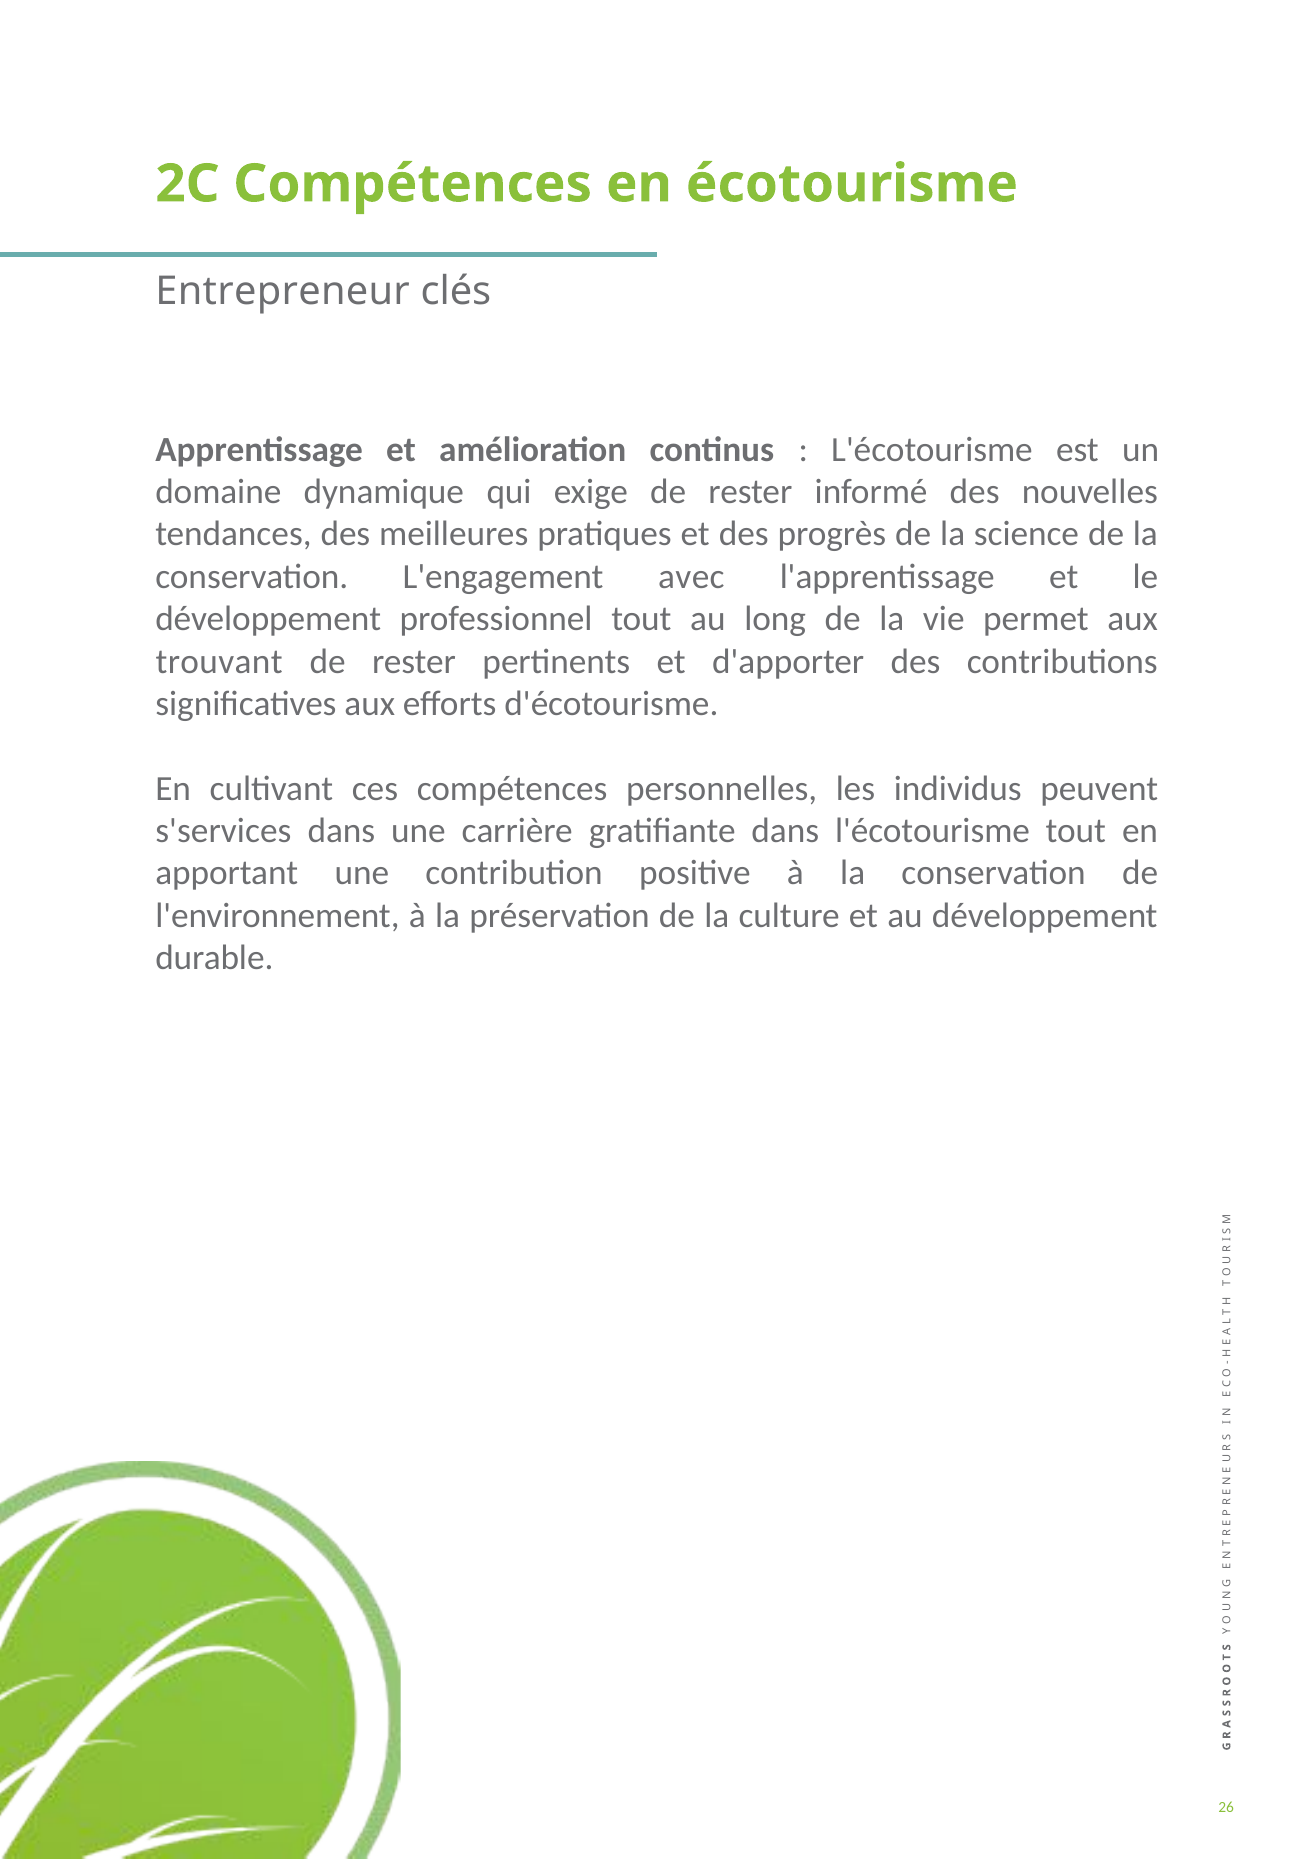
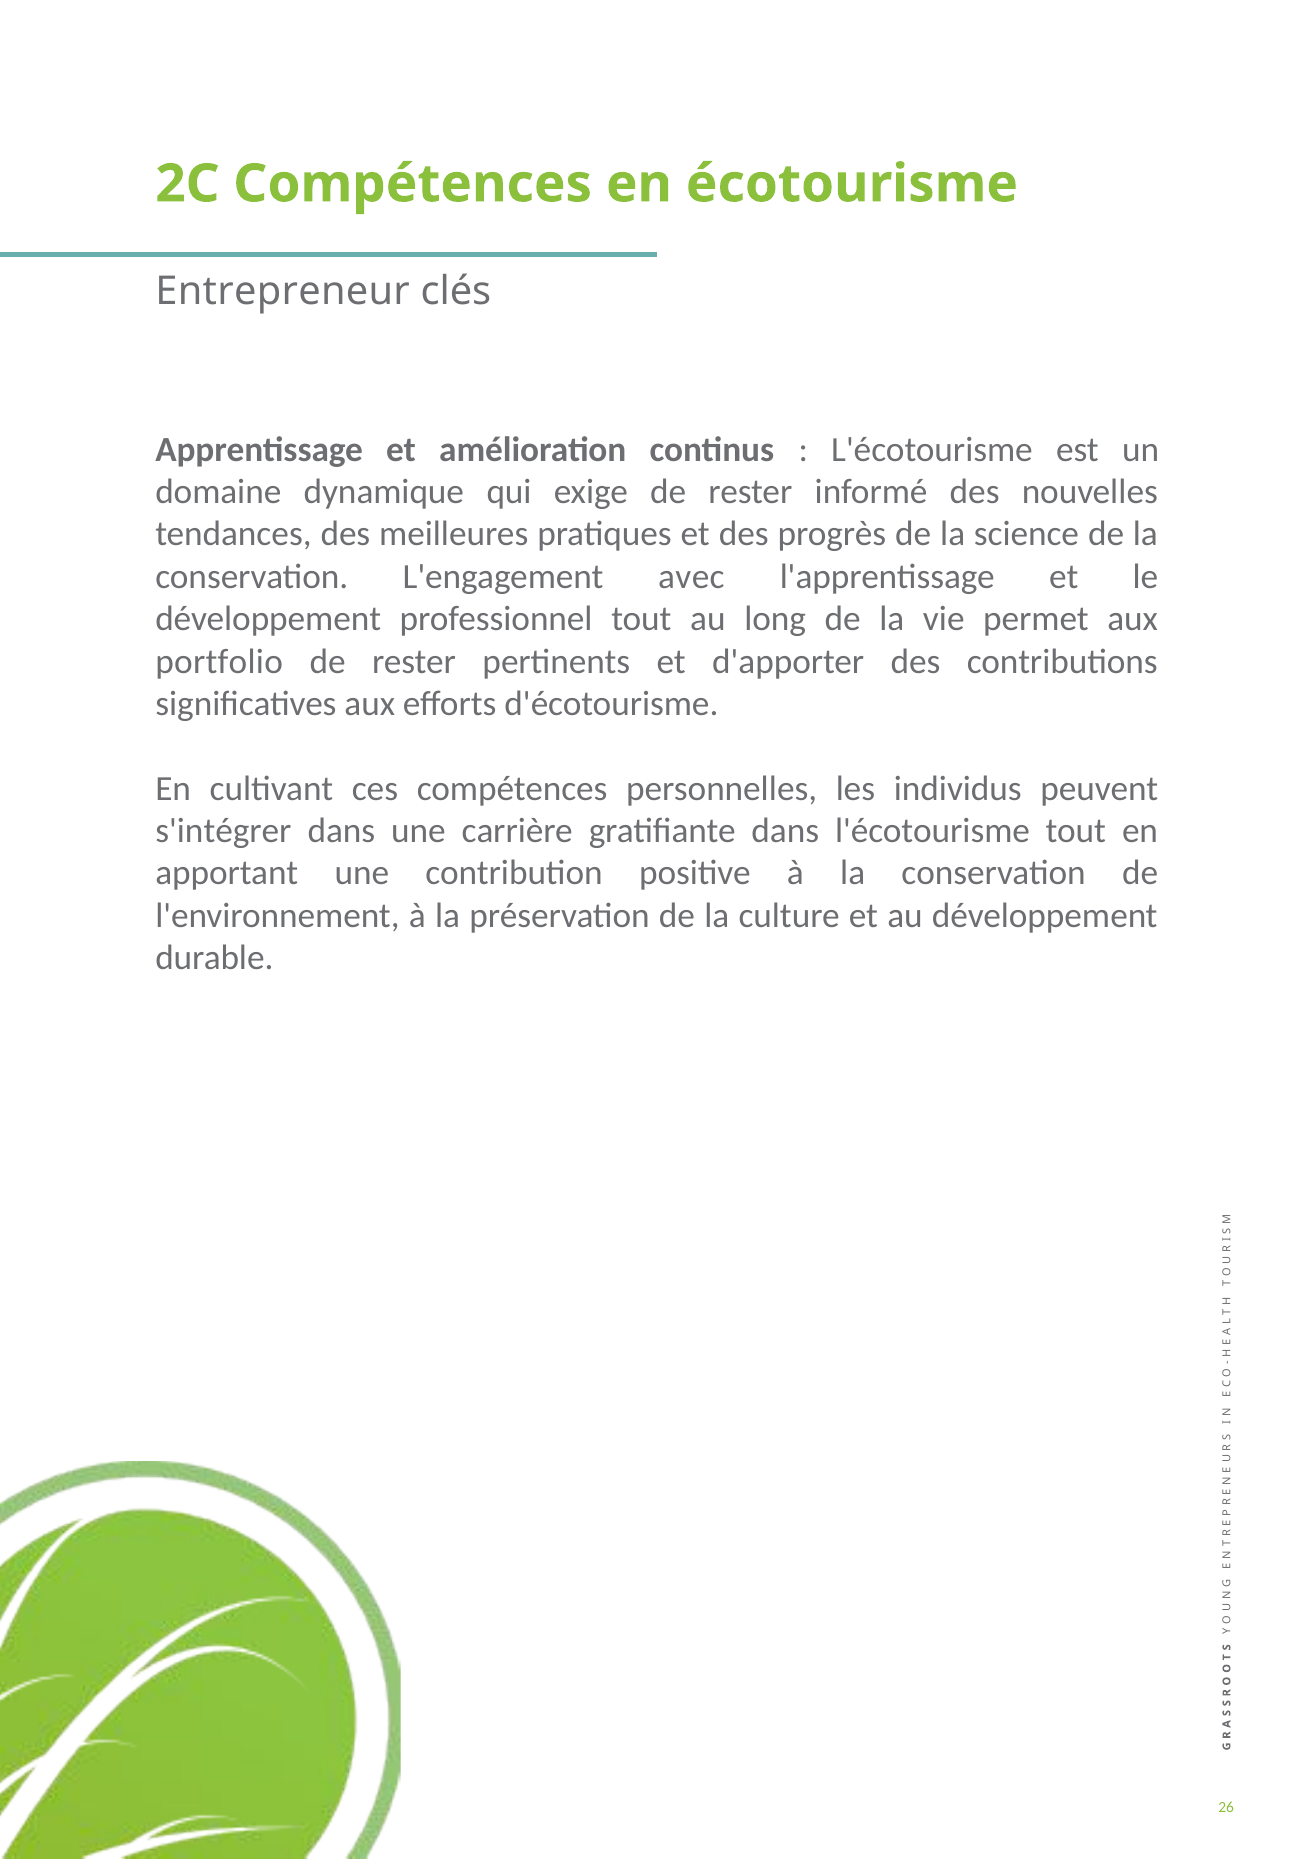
trouvant: trouvant -> portfolio
s'services: s'services -> s'intégrer
